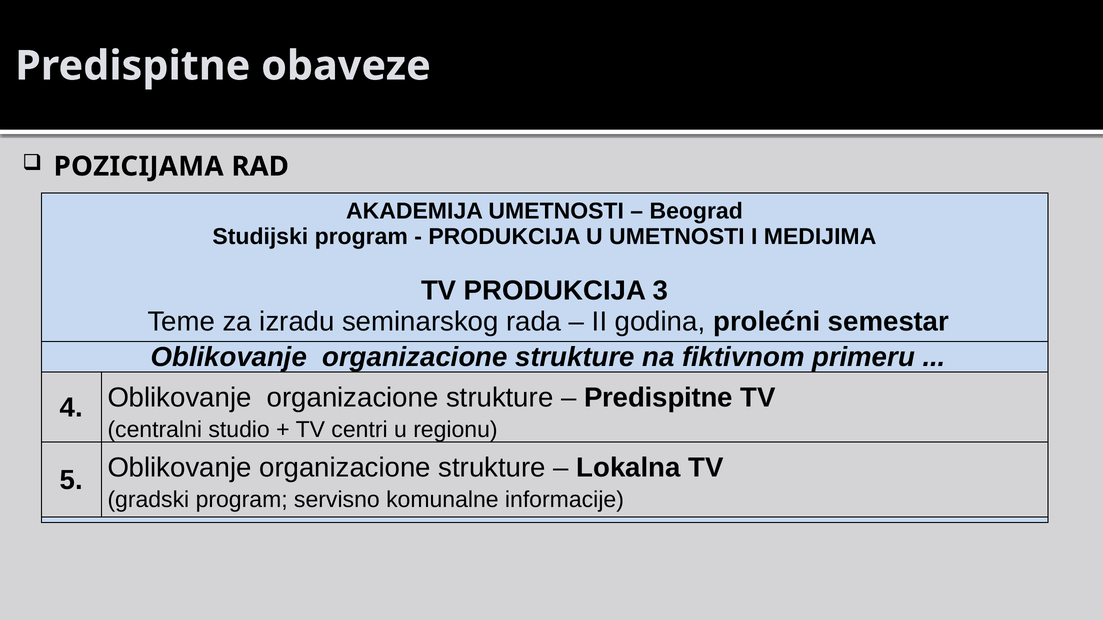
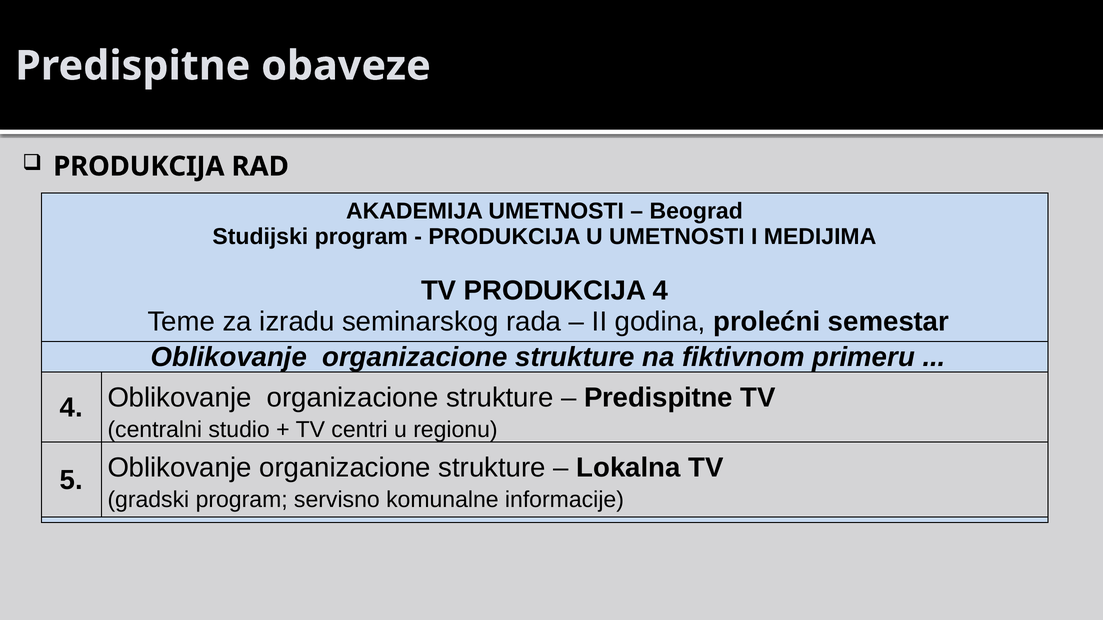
POZICIJAMA at (139, 167): POZICIJAMA -> PRODUKCIJA
PRODUKCIJA 3: 3 -> 4
